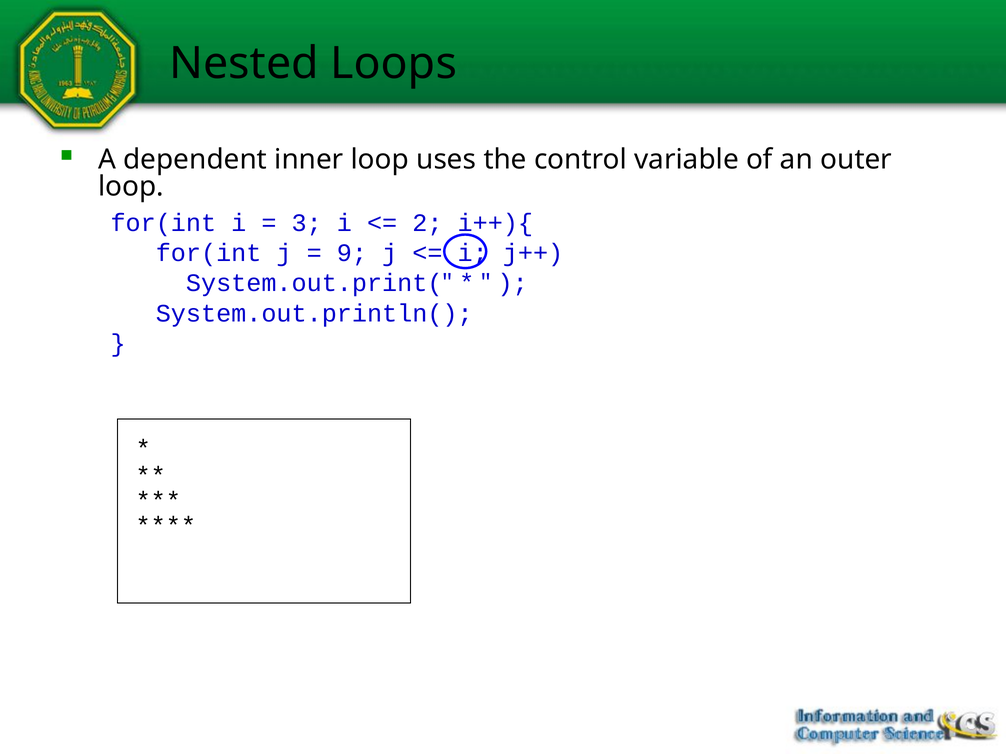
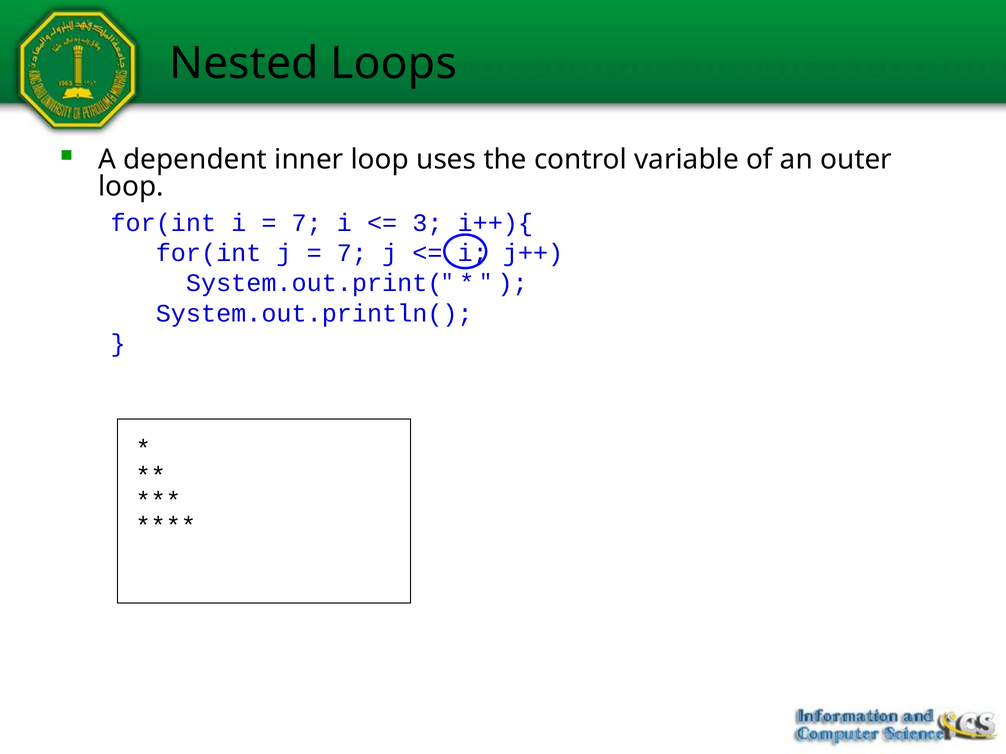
3 at (307, 223): 3 -> 7
2: 2 -> 3
9 at (352, 253): 9 -> 7
